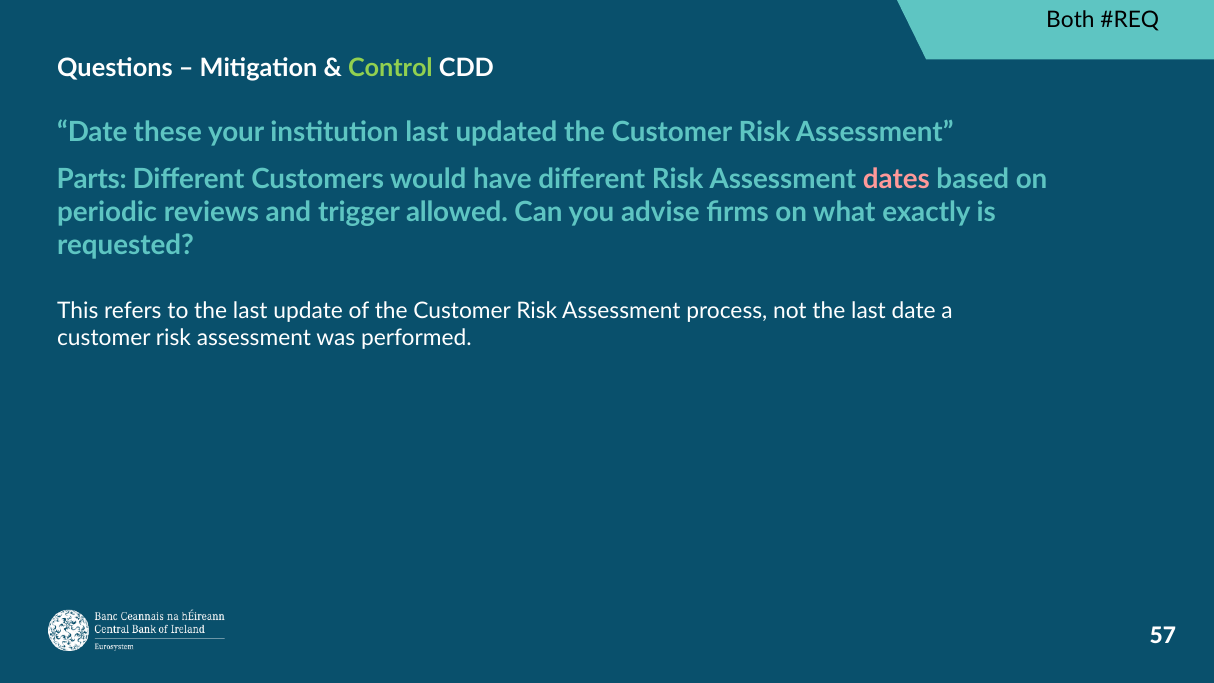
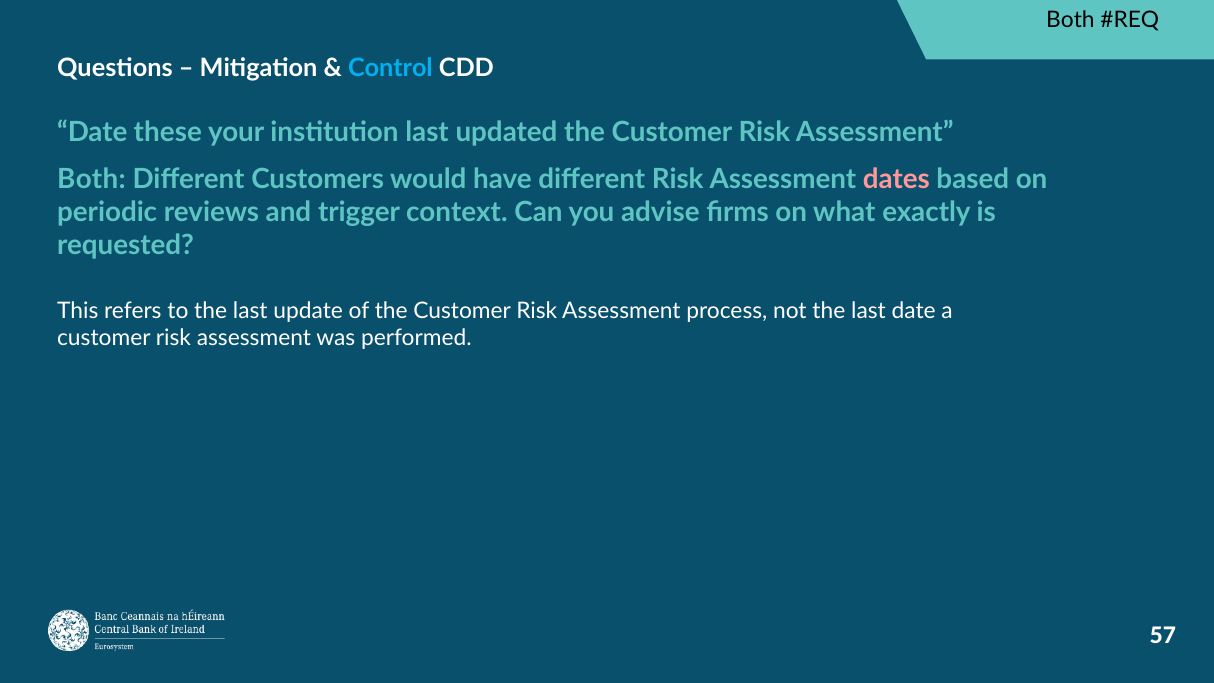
Control colour: light green -> light blue
Parts at (92, 179): Parts -> Both
allowed: allowed -> context
